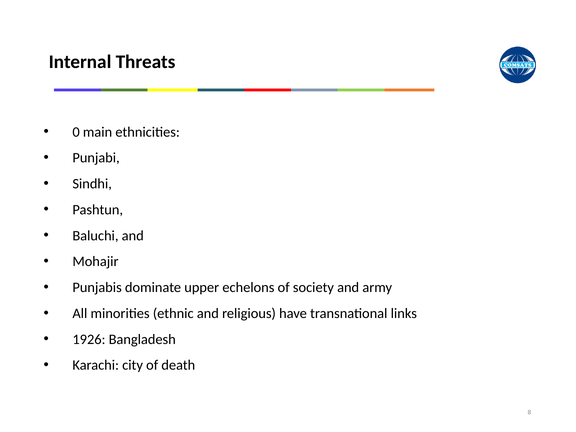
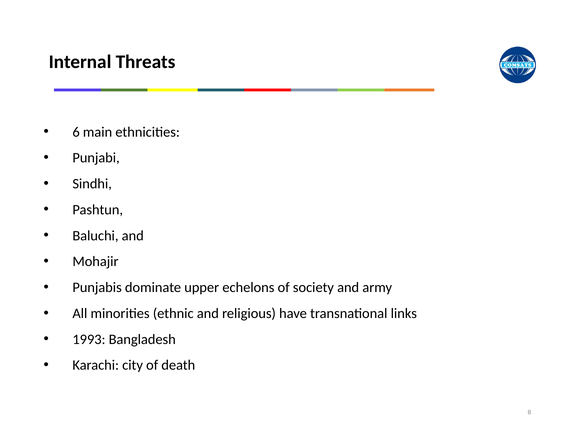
0: 0 -> 6
1926: 1926 -> 1993
